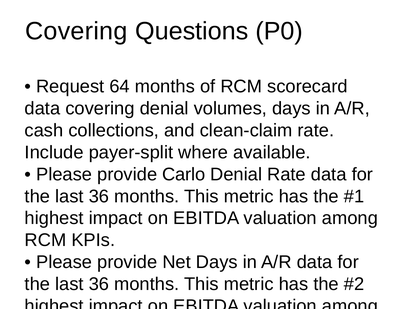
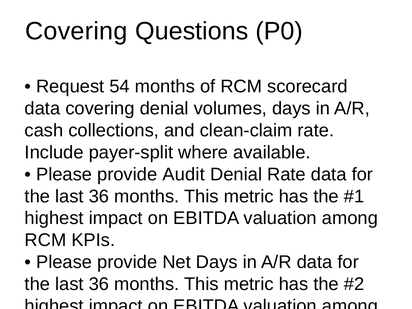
64: 64 -> 54
Carlo: Carlo -> Audit
